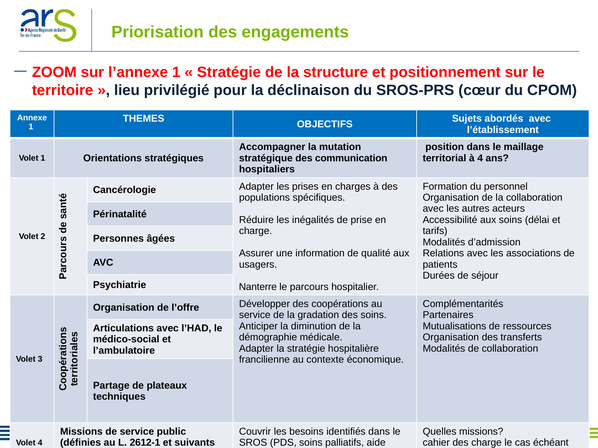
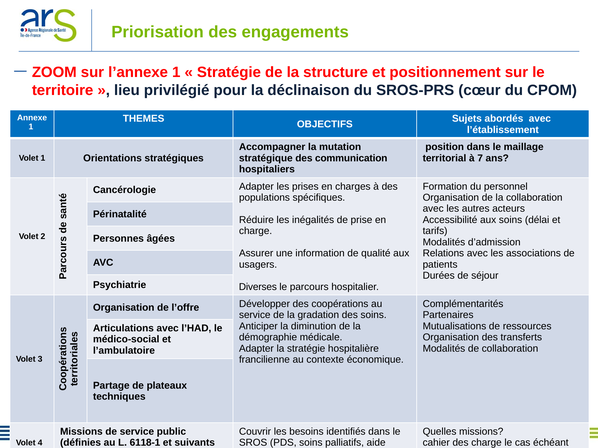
à 4: 4 -> 7
Nanterre: Nanterre -> Diverses
2612-1: 2612-1 -> 6118-1
